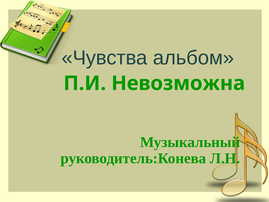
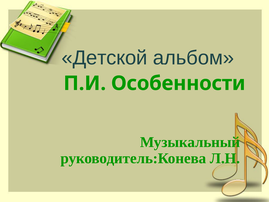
Чувства: Чувства -> Детской
Невозможна: Невозможна -> Особенности
